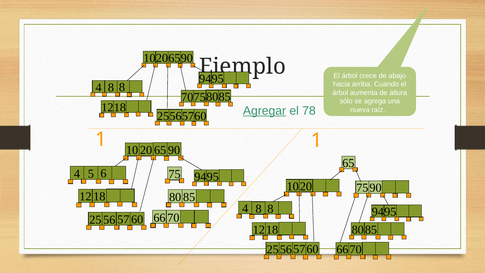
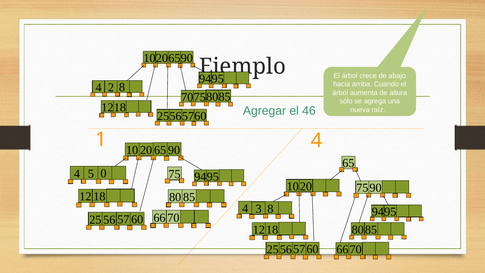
8 at (111, 87): 8 -> 2
Agregar underline: present -> none
78: 78 -> 46
1 1: 1 -> 4
6: 6 -> 0
8 at (259, 209): 8 -> 3
